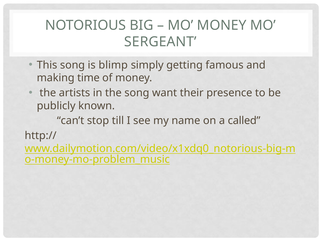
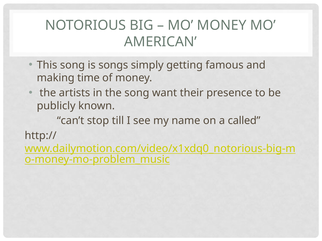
SERGEANT: SERGEANT -> AMERICAN
blimp: blimp -> songs
